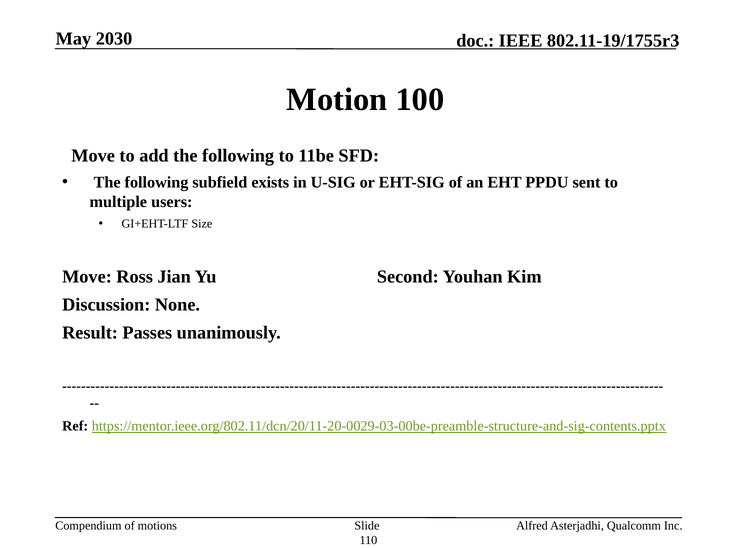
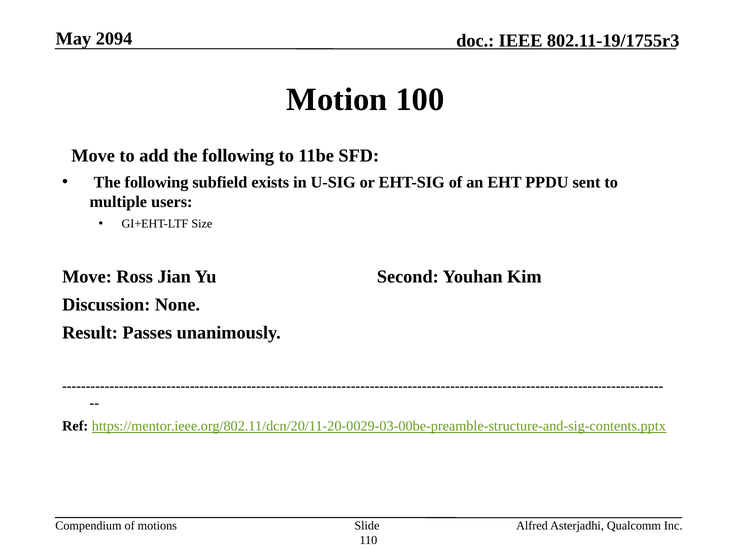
2030: 2030 -> 2094
